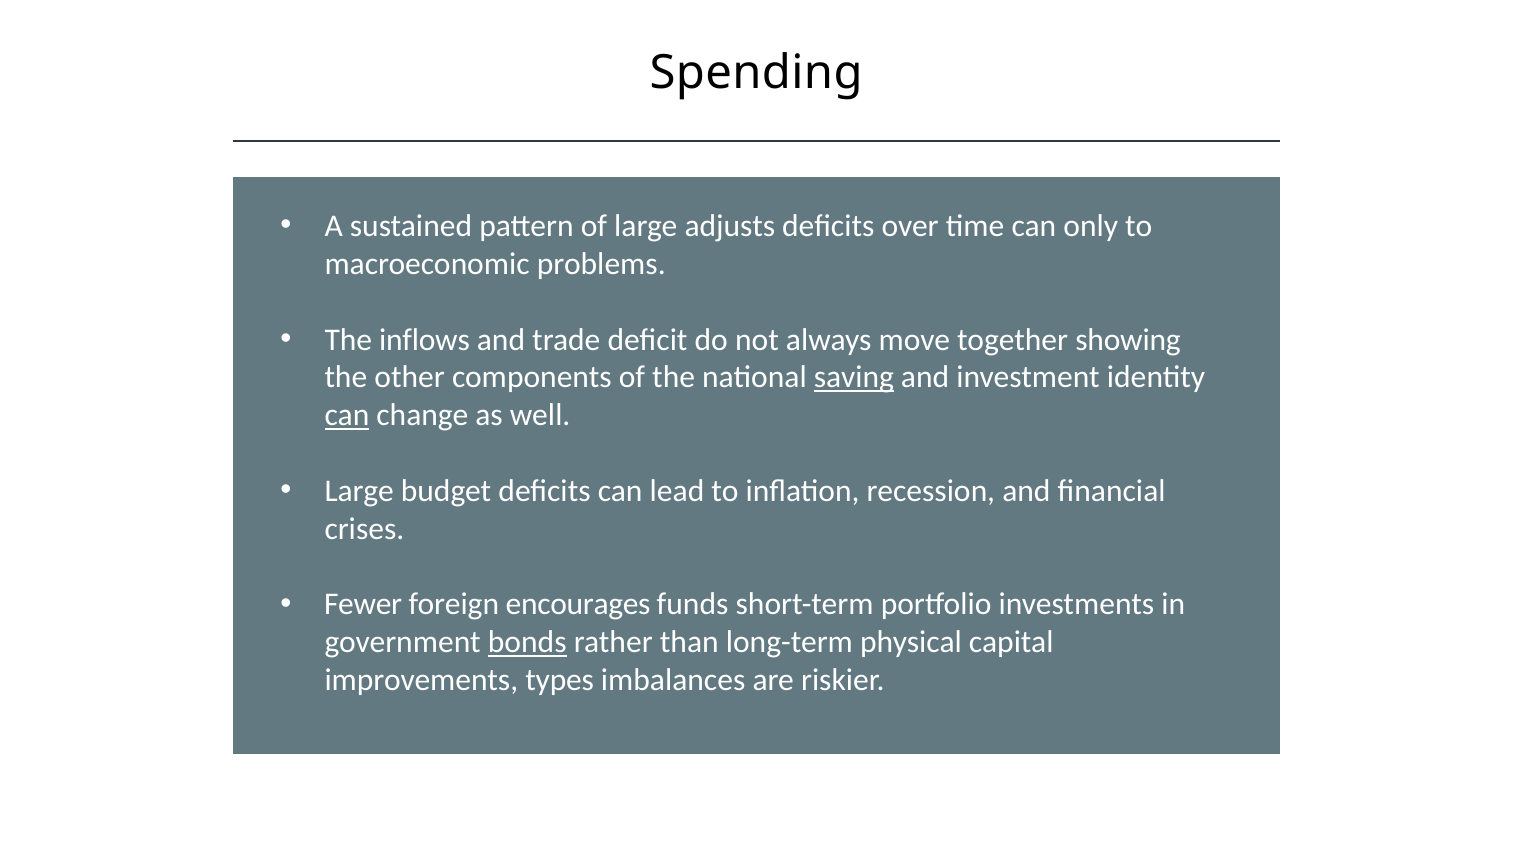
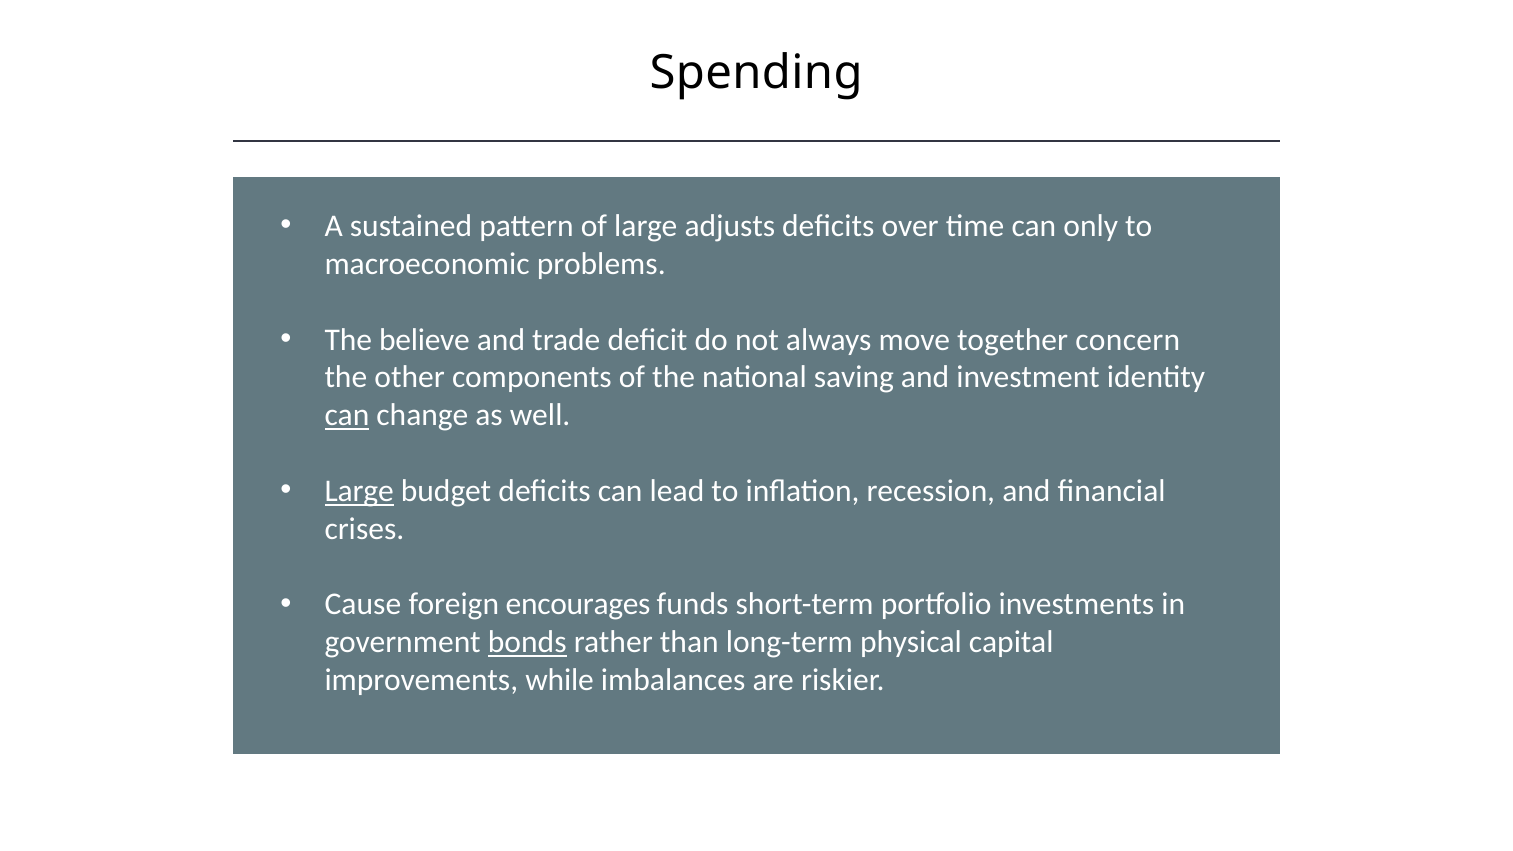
inflows: inflows -> believe
showing: showing -> concern
saving underline: present -> none
Large at (359, 491) underline: none -> present
Fewer: Fewer -> Cause
types: types -> while
